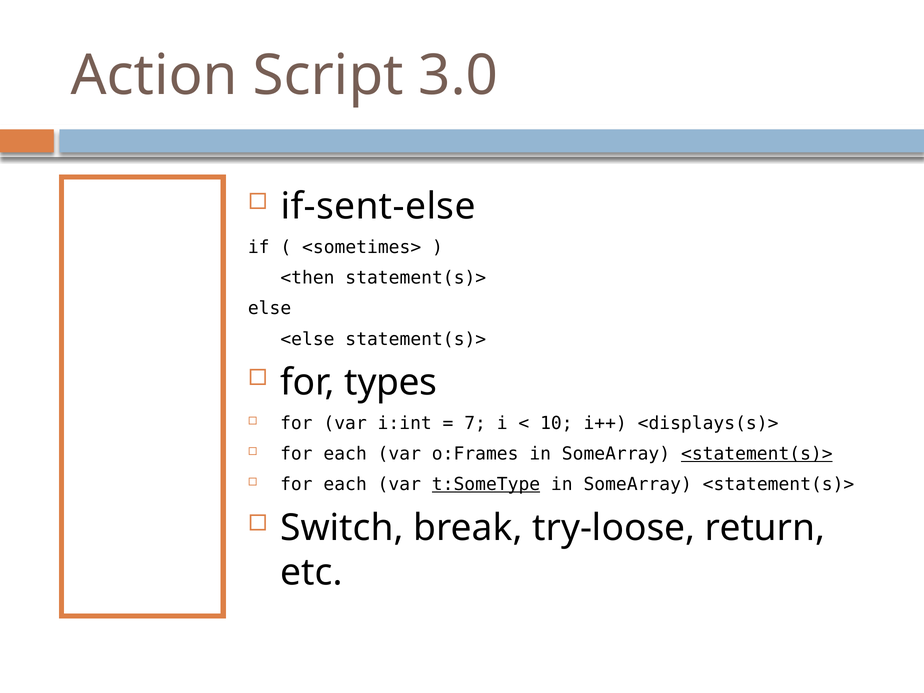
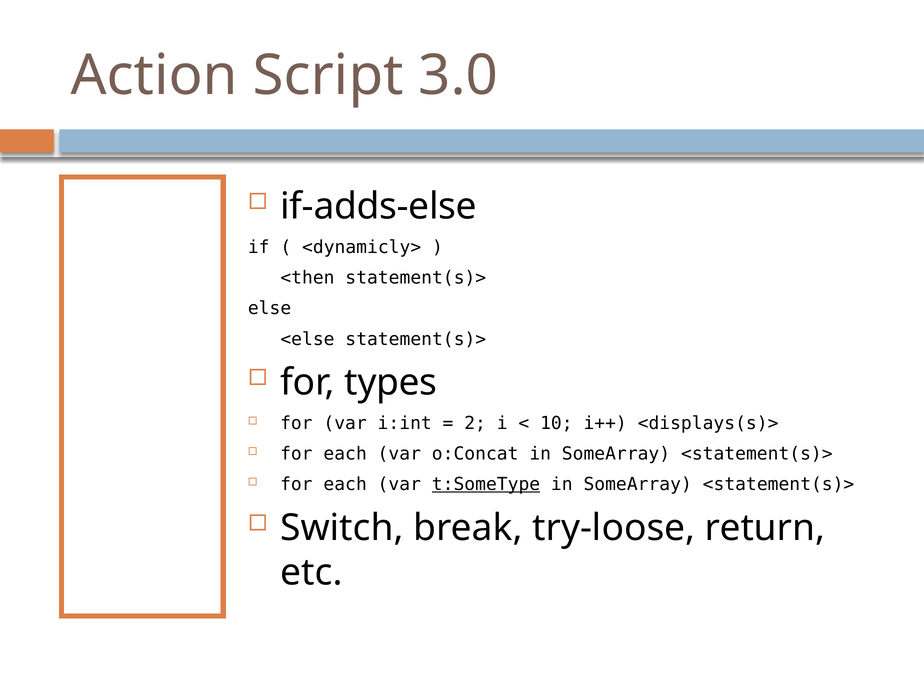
if-sent-else: if-sent-else -> if-adds-else
<sometimes>: <sometimes> -> <dynamicly>
7: 7 -> 2
o:Frames: o:Frames -> o:Concat
<statement(s)> at (757, 454) underline: present -> none
